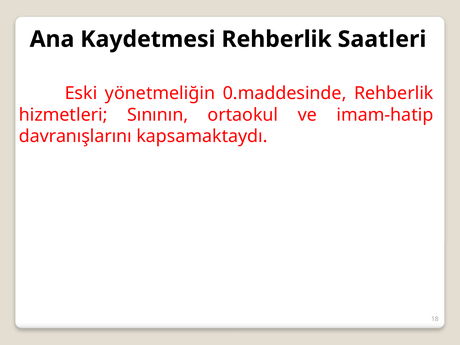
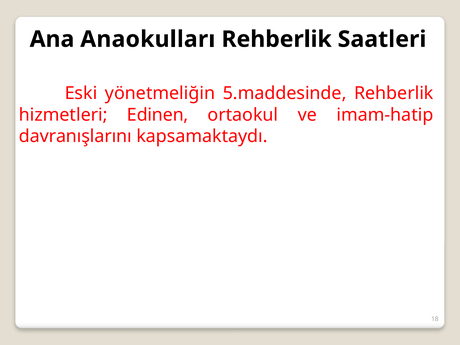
Kaydetmesi: Kaydetmesi -> Anaokulları
0.maddesinde: 0.maddesinde -> 5.maddesinde
Sınının: Sınının -> Edinen
